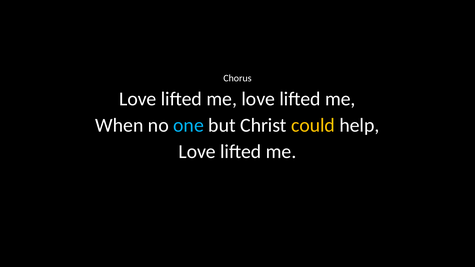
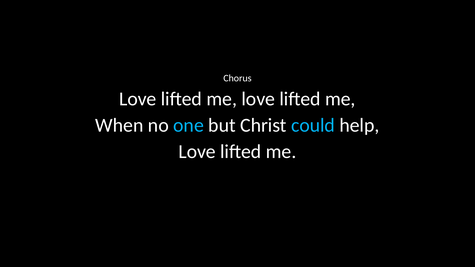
could colour: yellow -> light blue
